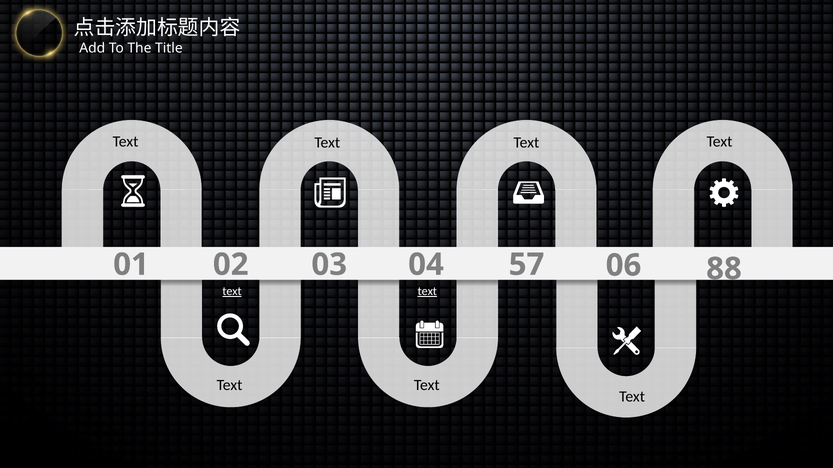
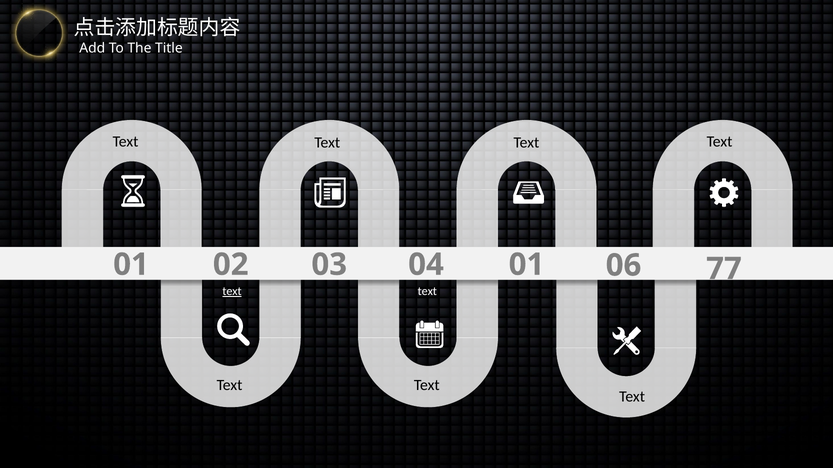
03 57: 57 -> 01
88: 88 -> 77
text at (427, 292) underline: present -> none
